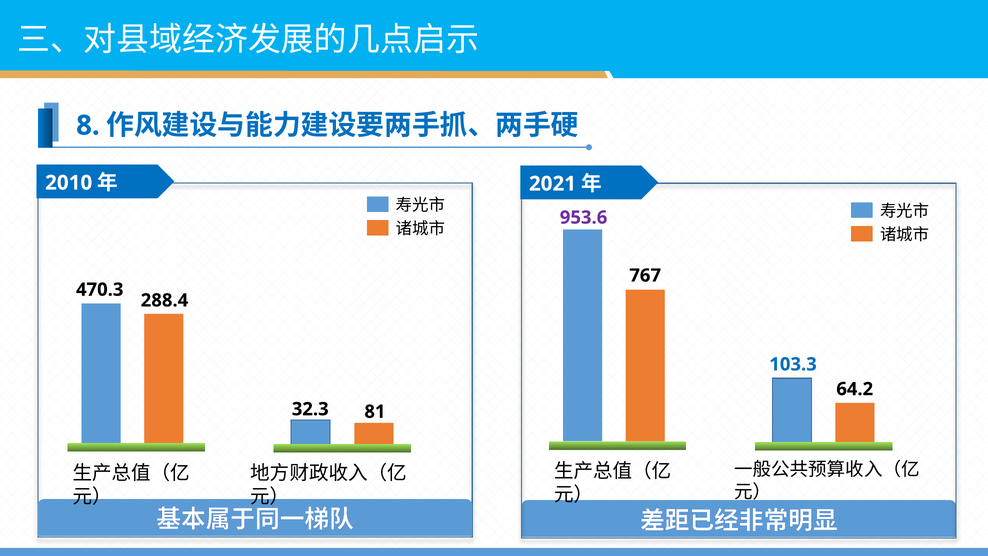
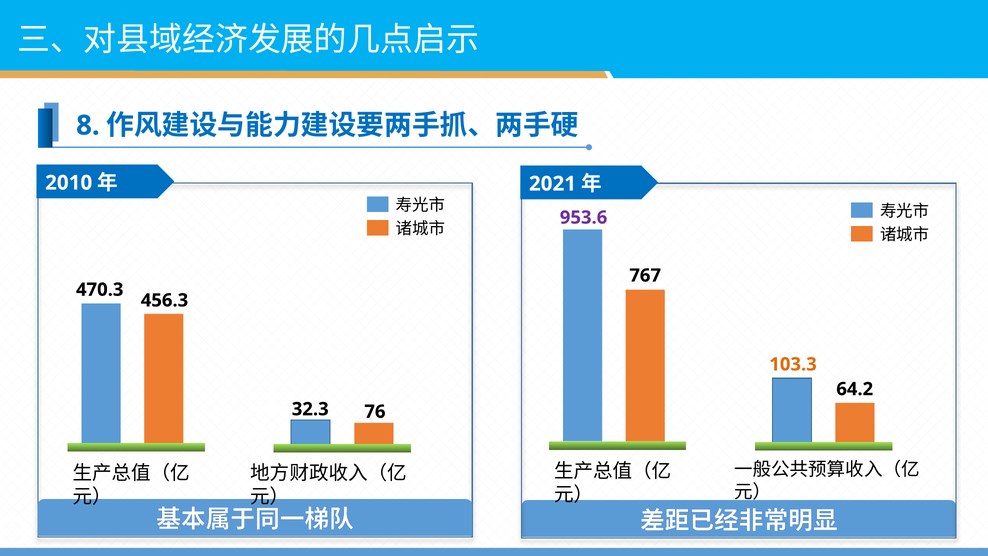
288.4: 288.4 -> 456.3
103.3 colour: blue -> orange
81: 81 -> 76
